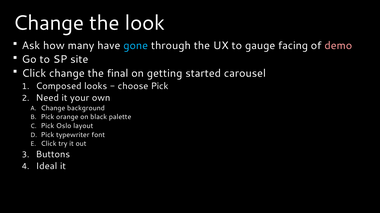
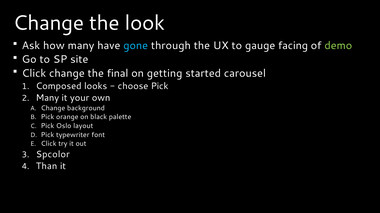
demo colour: pink -> light green
Need at (47, 98): Need -> Many
Buttons: Buttons -> Spcolor
Ideal: Ideal -> Than
